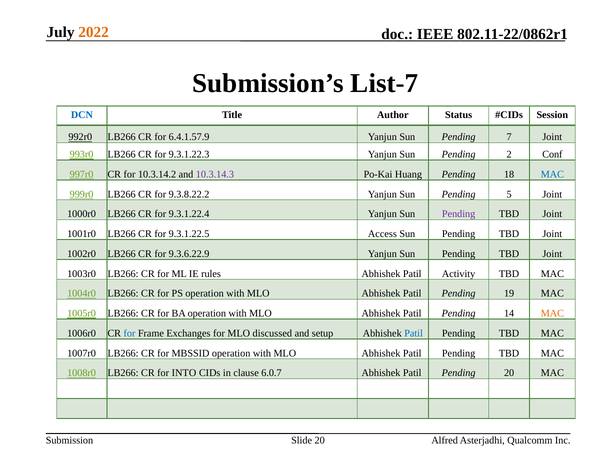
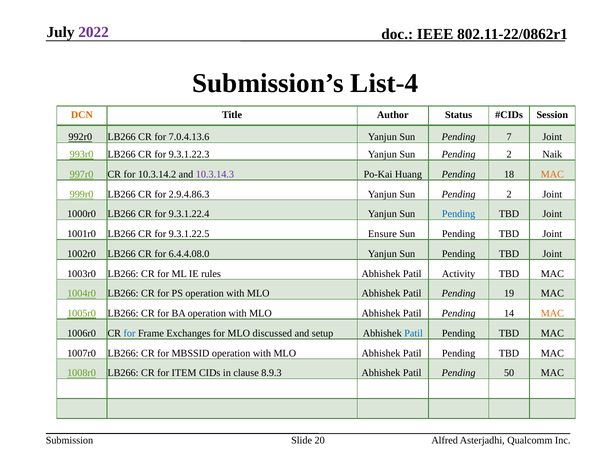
2022 colour: orange -> purple
List-7: List-7 -> List-4
DCN colour: blue -> orange
6.4.1.57.9: 6.4.1.57.9 -> 7.0.4.13.6
Conf: Conf -> Naik
MAC at (552, 174) colour: blue -> orange
9.3.8.22.2: 9.3.8.22.2 -> 2.9.4.86.3
5 at (509, 194): 5 -> 2
Pending at (459, 214) colour: purple -> blue
Access: Access -> Ensure
9.3.6.22.9: 9.3.6.22.9 -> 6.4.4.08.0
INTO: INTO -> ITEM
6.0.7: 6.0.7 -> 8.9.3
Pending 20: 20 -> 50
